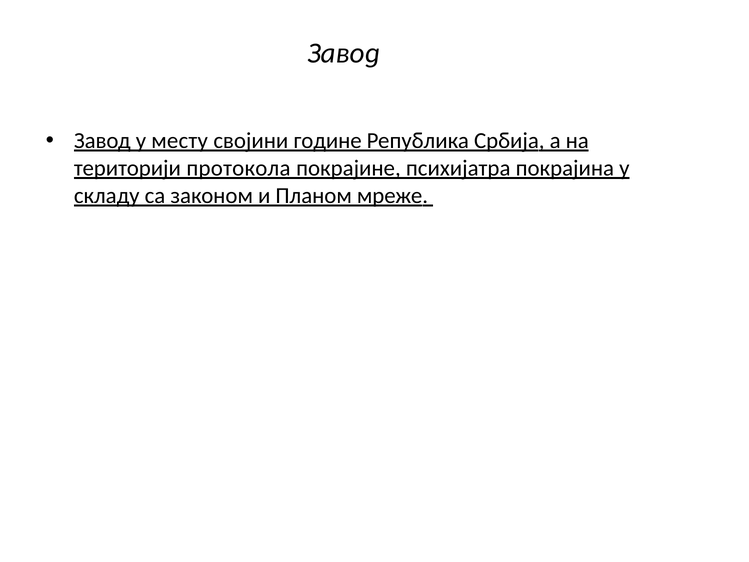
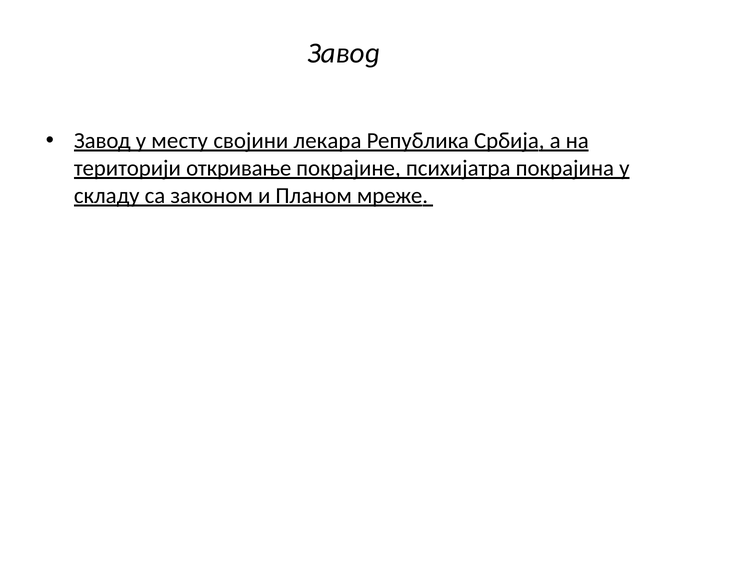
године: године -> лекара
протокола: протокола -> откривање
